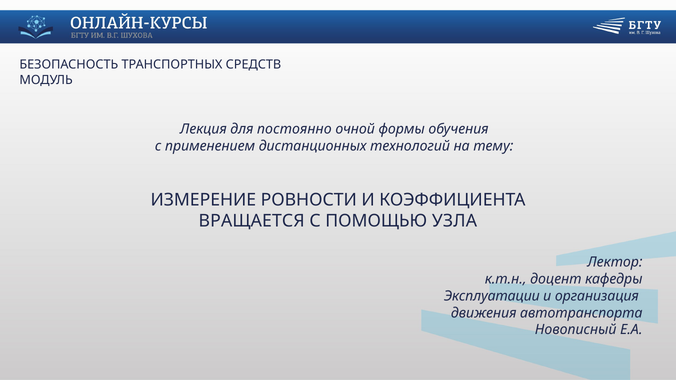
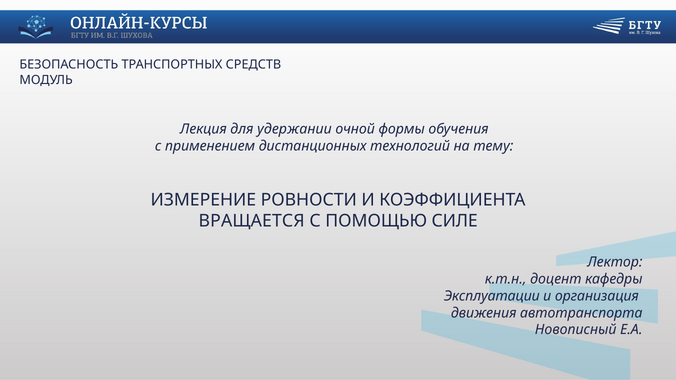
постоянно: постоянно -> удержании
УЗЛА: УЗЛА -> СИЛЕ
